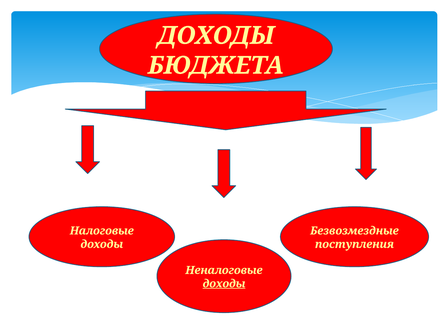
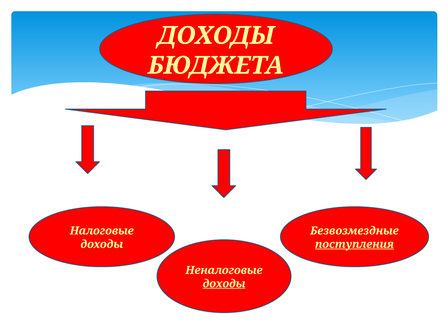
поступления underline: none -> present
